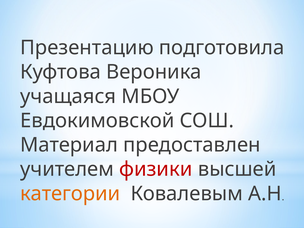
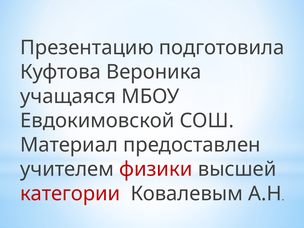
категории colour: orange -> red
